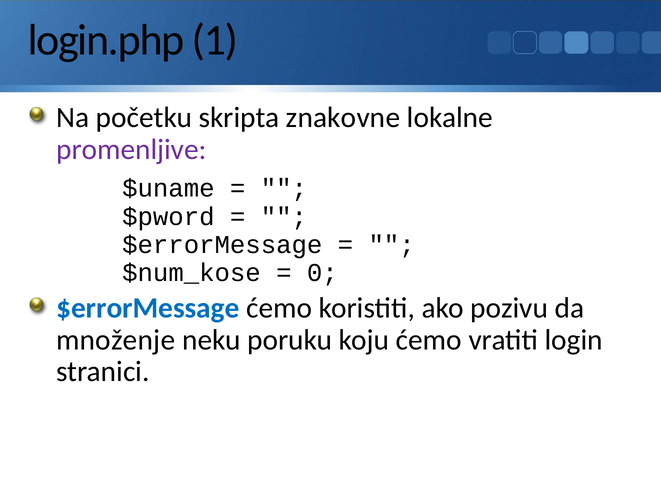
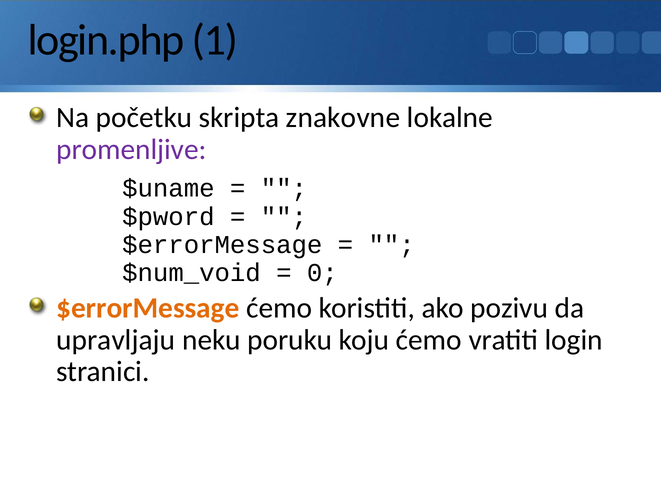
$num_kose: $num_kose -> $num_void
$errorMessage at (148, 308) colour: blue -> orange
množenje: množenje -> upravljaju
